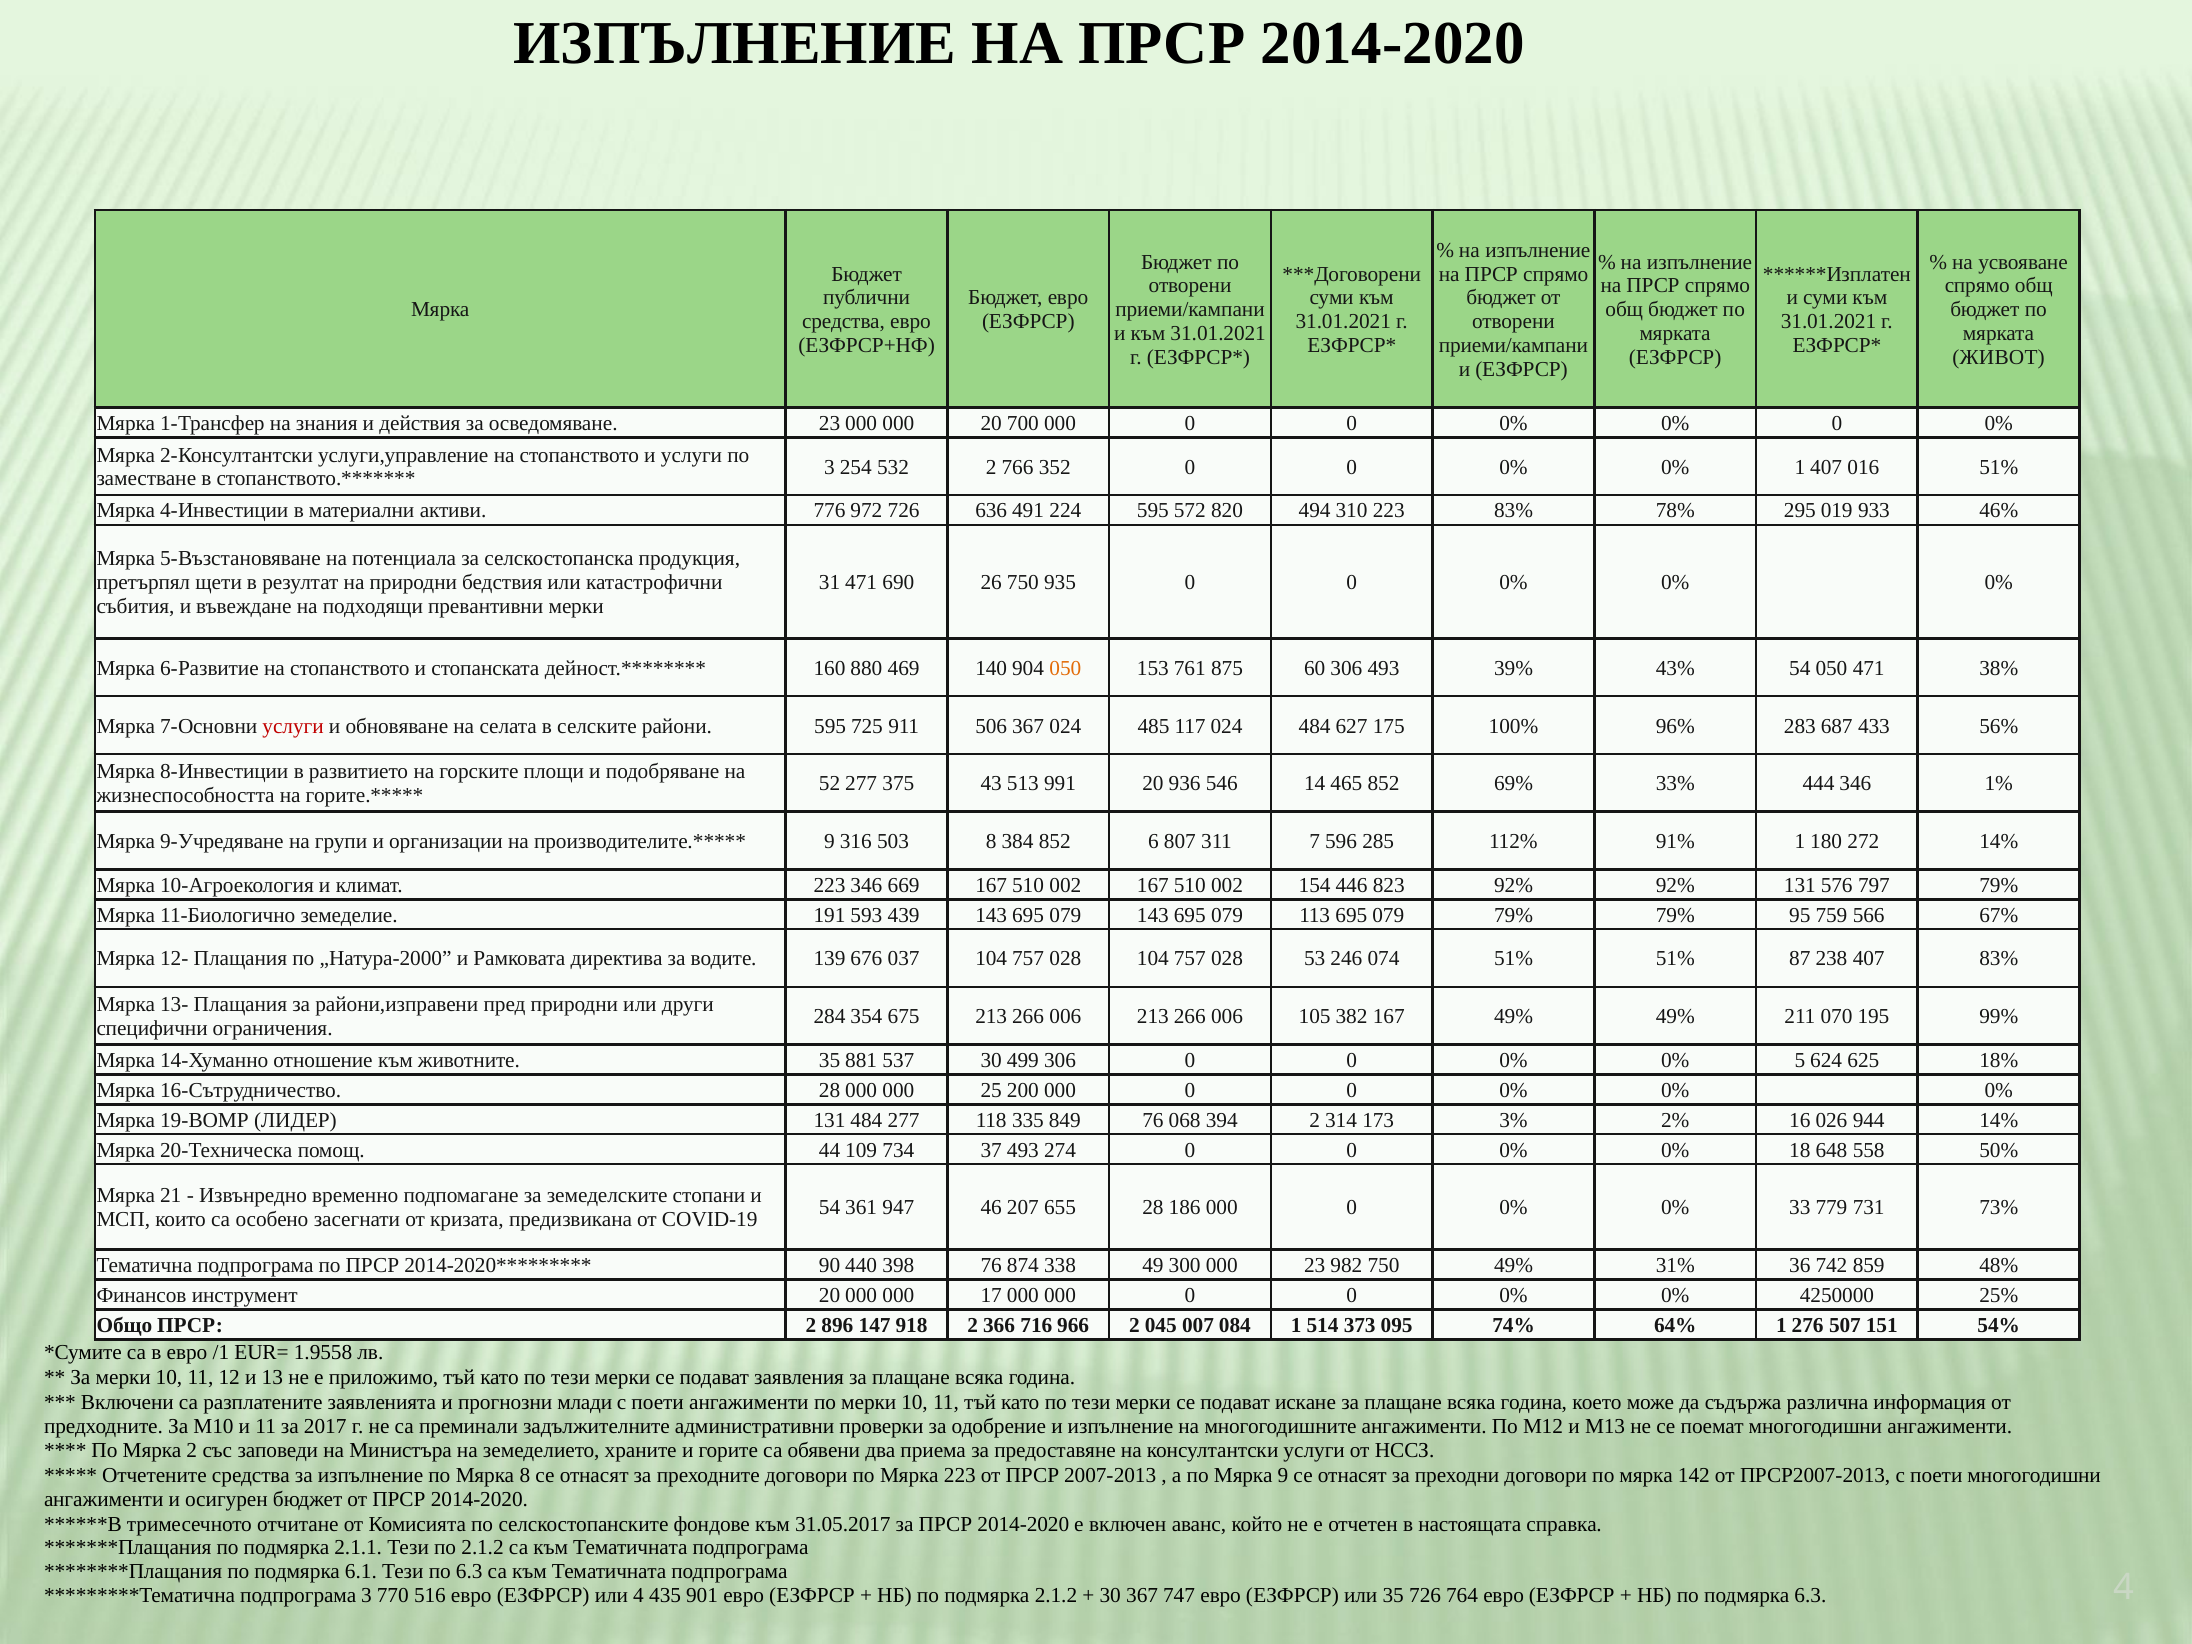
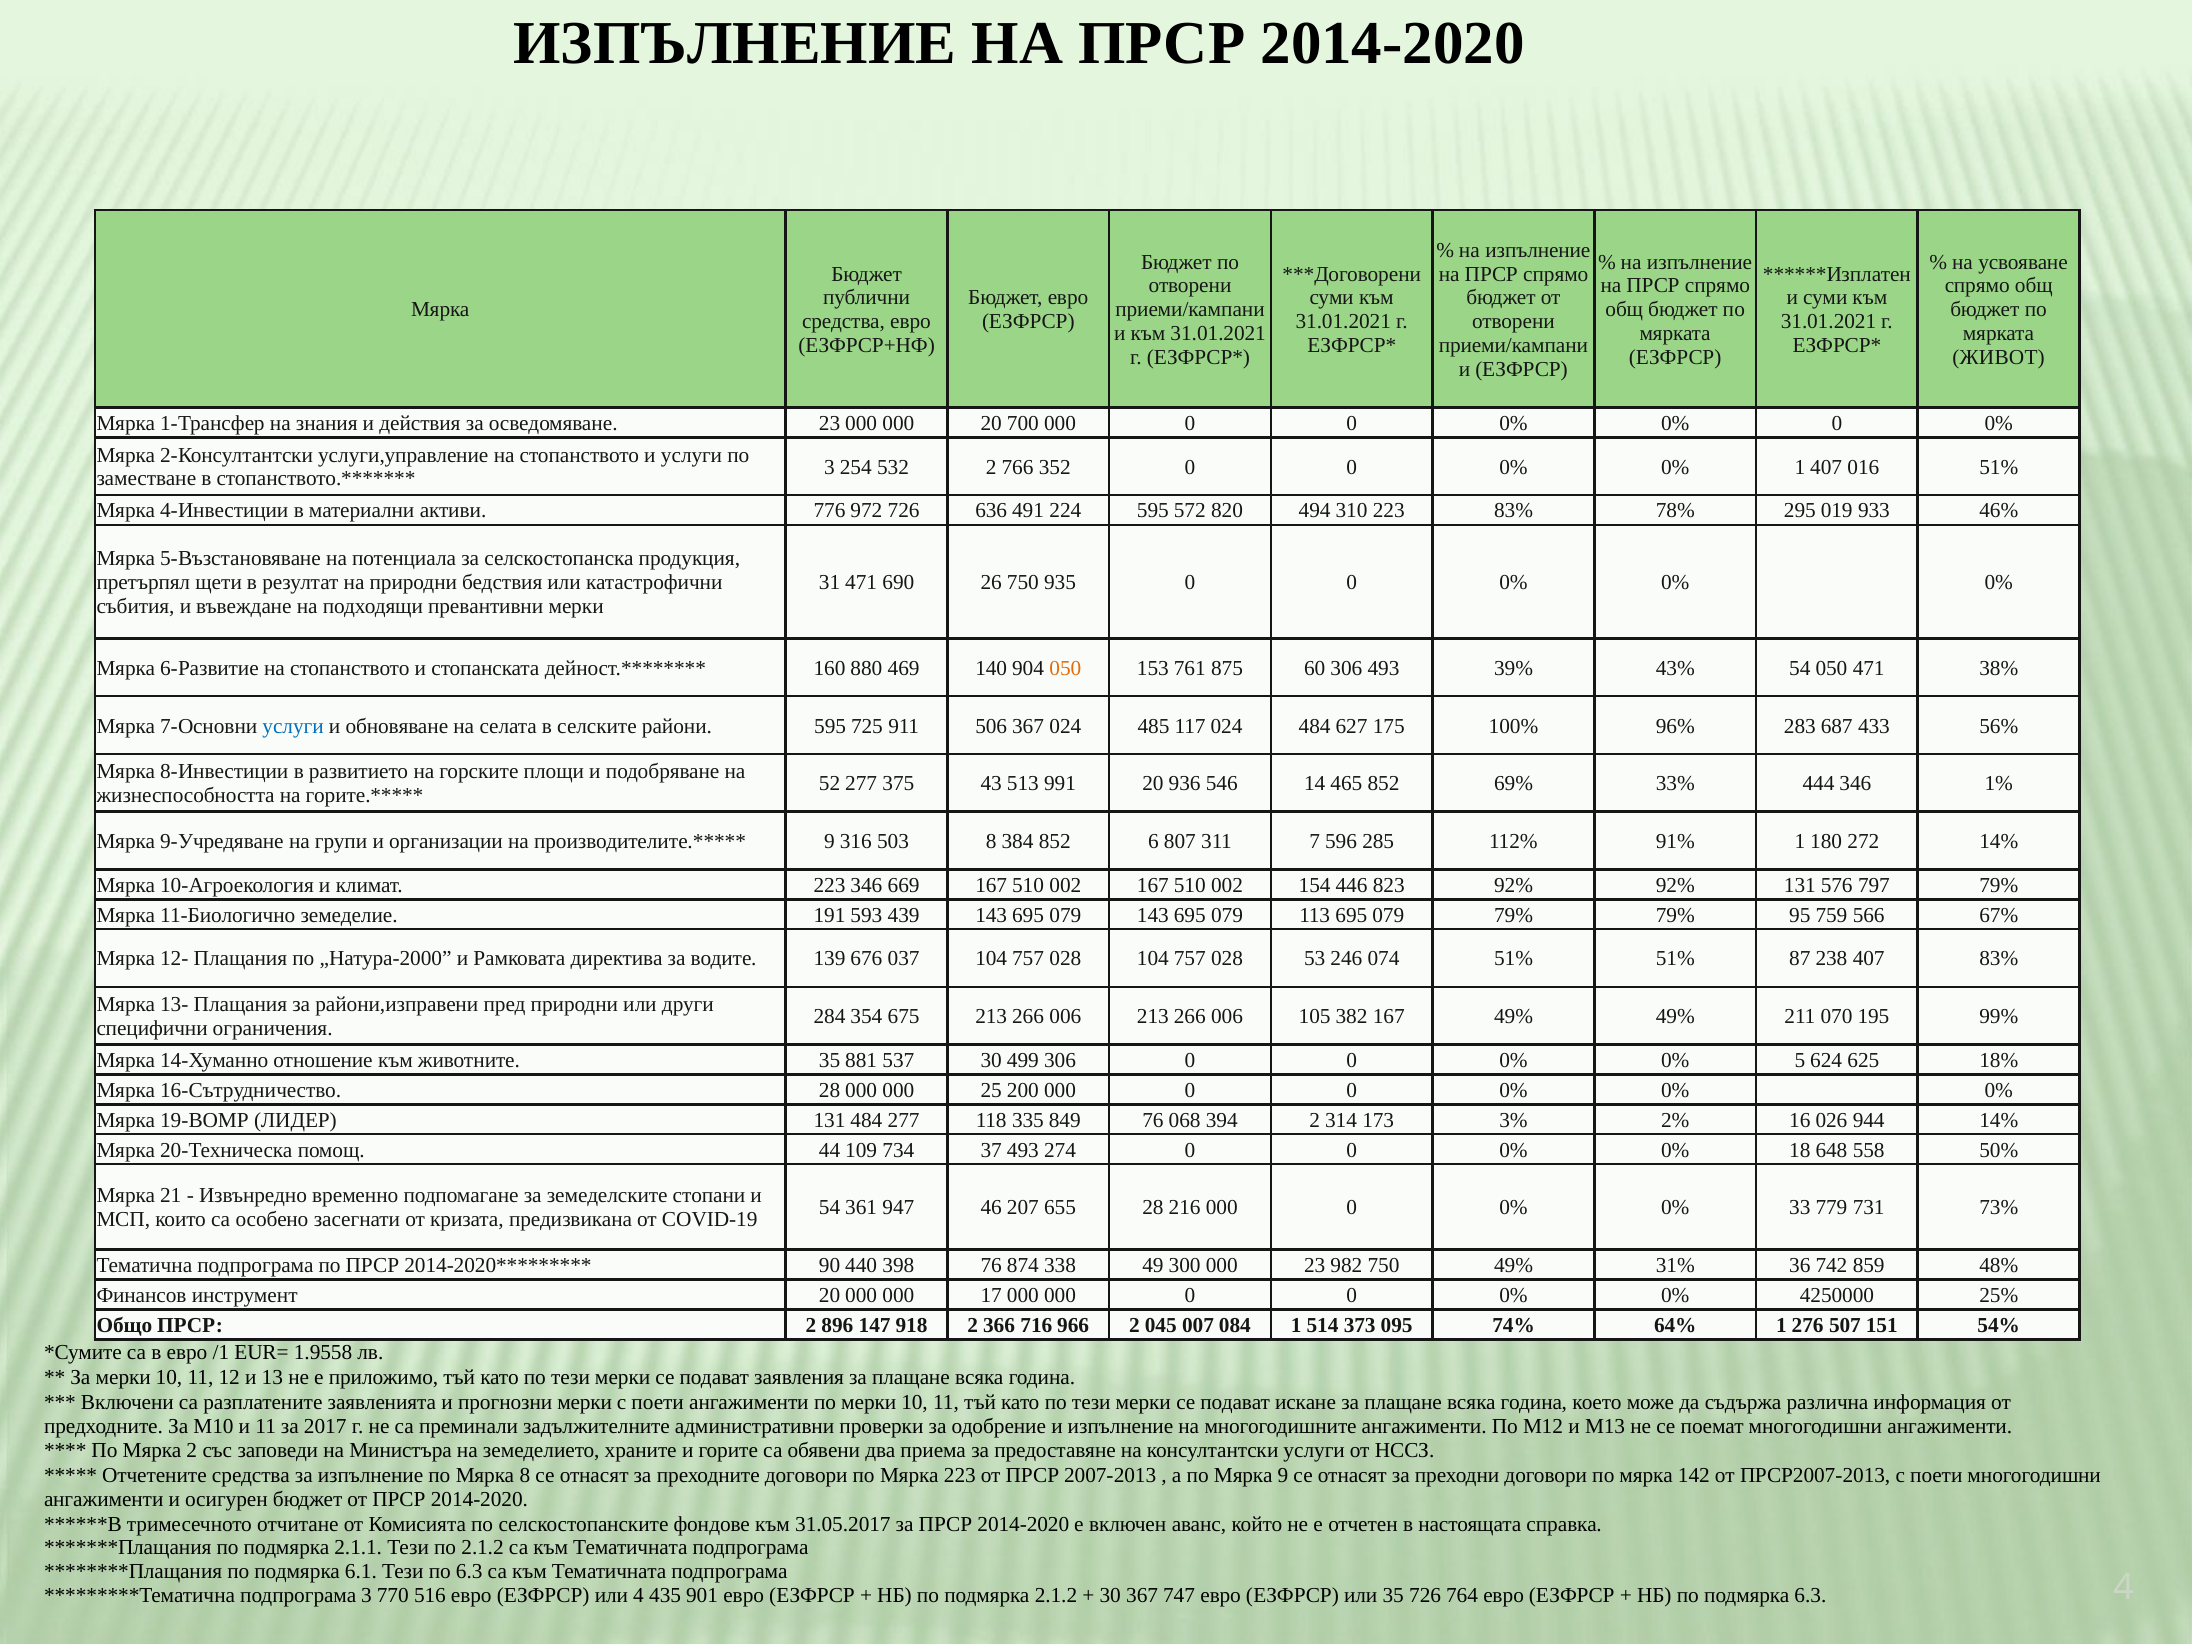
услуги at (293, 726) colour: red -> blue
186: 186 -> 216
прогнозни млади: млади -> мерки
